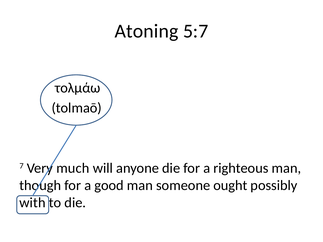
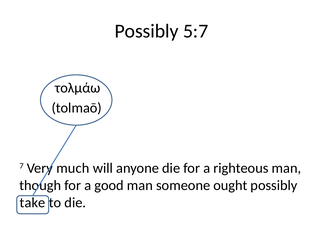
Atoning at (146, 31): Atoning -> Possibly
with: with -> take
